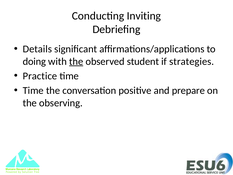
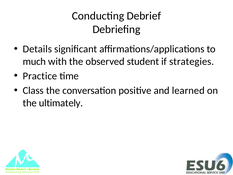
Inviting: Inviting -> Debrief
doing: doing -> much
the at (76, 61) underline: present -> none
Time at (33, 90): Time -> Class
prepare: prepare -> learned
observing: observing -> ultimately
